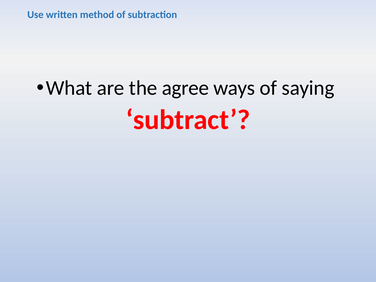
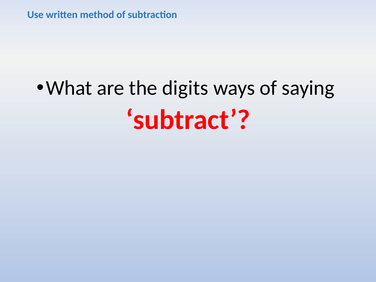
agree: agree -> digits
